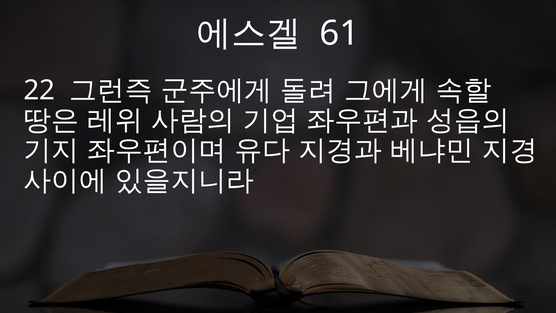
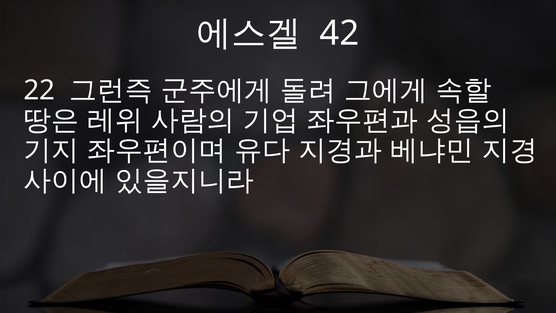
61: 61 -> 42
